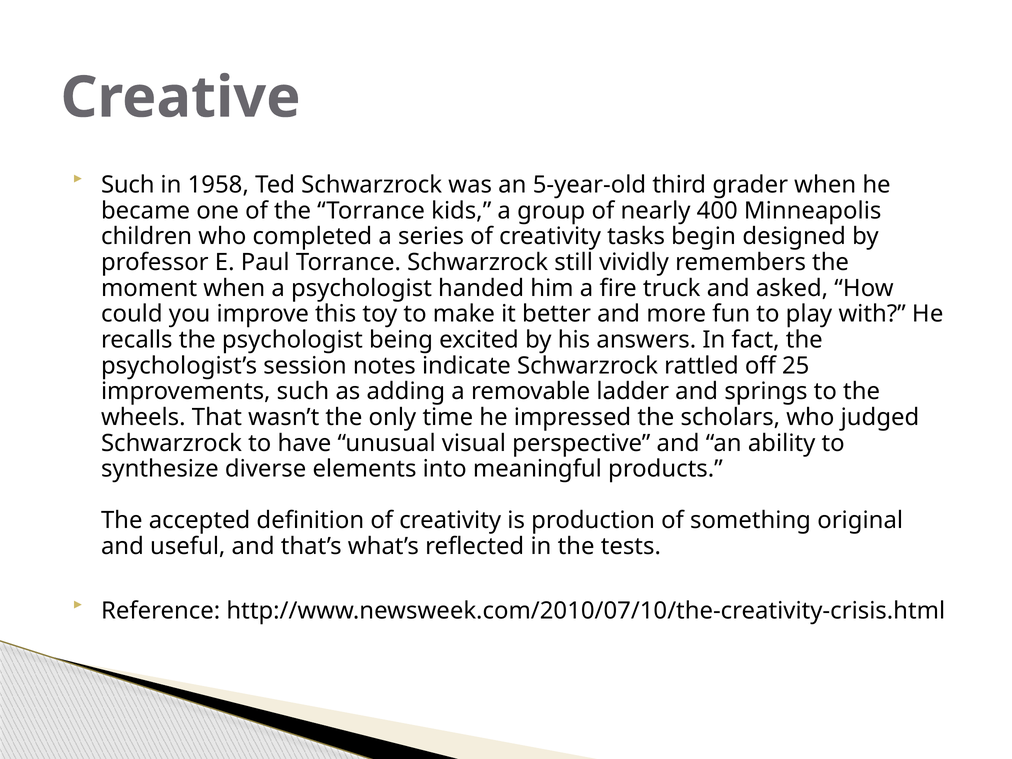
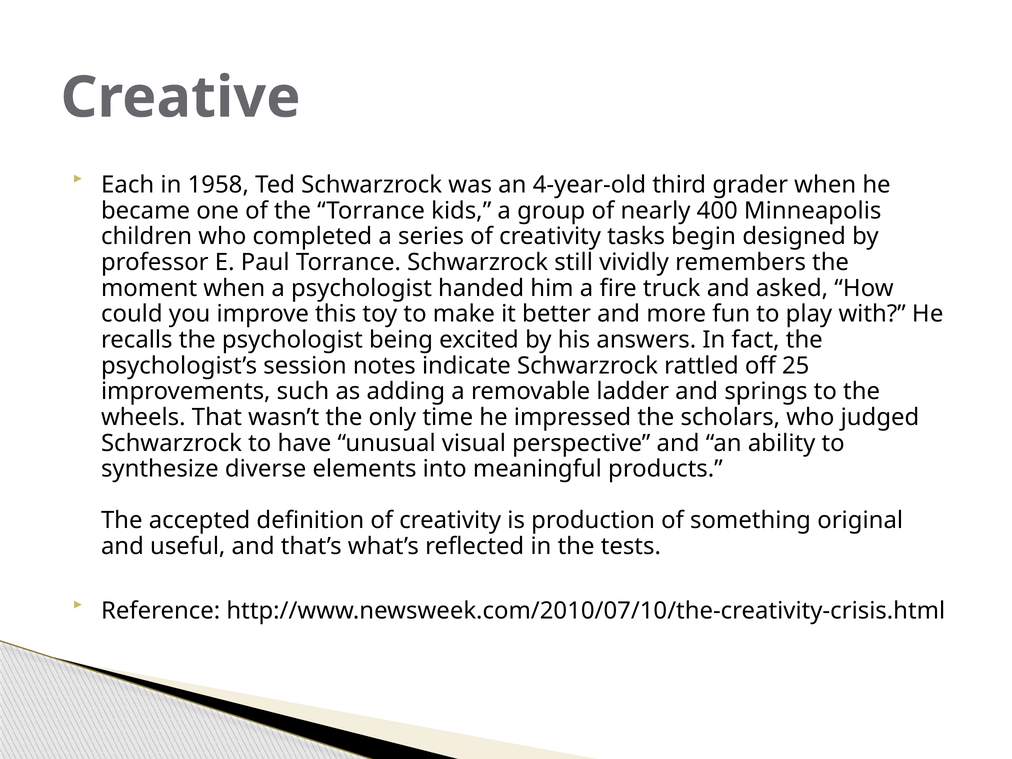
Such at (128, 185): Such -> Each
5-year-old: 5-year-old -> 4-year-old
